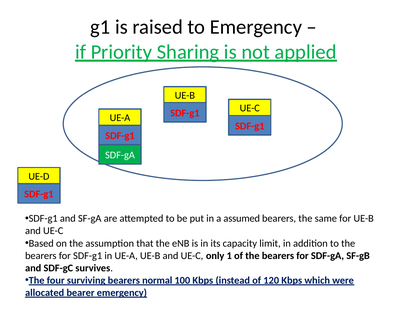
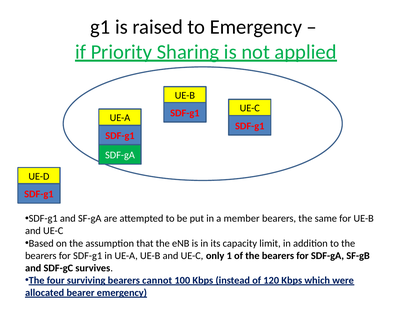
assumed: assumed -> member
normal: normal -> cannot
